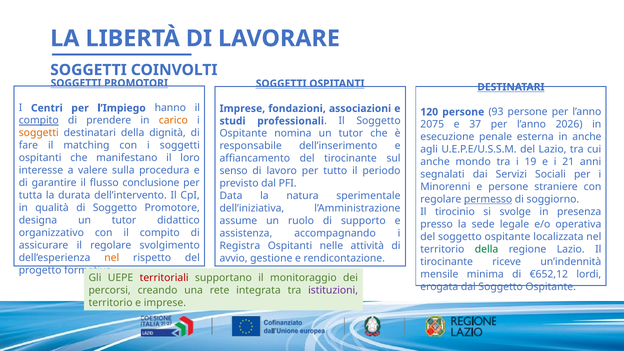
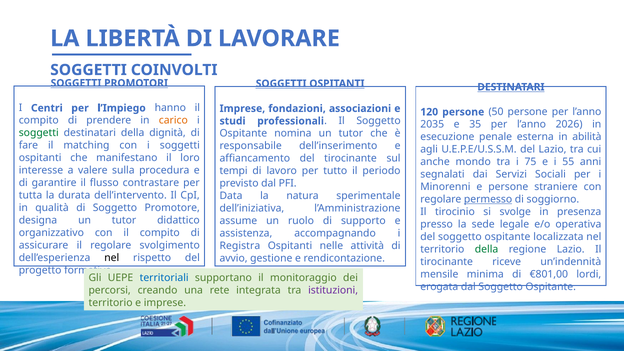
93: 93 -> 50
compito at (39, 121) underline: present -> none
2075: 2075 -> 2035
37: 37 -> 35
soggetti at (39, 133) colour: orange -> green
in anche: anche -> abilità
19: 19 -> 75
21: 21 -> 55
senso: senso -> tempi
conclusione: conclusione -> contrastare
nel at (112, 258) colour: orange -> black
€652,12: €652,12 -> €801,00
territoriali colour: red -> blue
